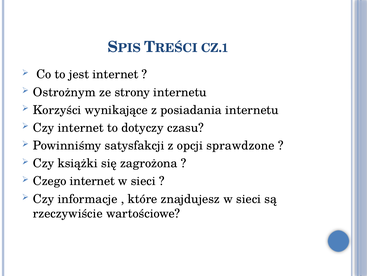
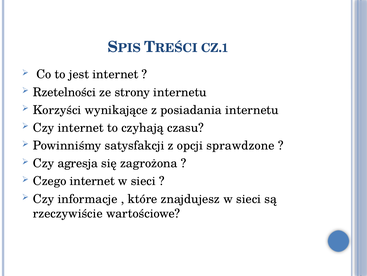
Ostrożnym: Ostrożnym -> Rzetelności
dotyczy: dotyczy -> czyhają
książki: książki -> agresja
